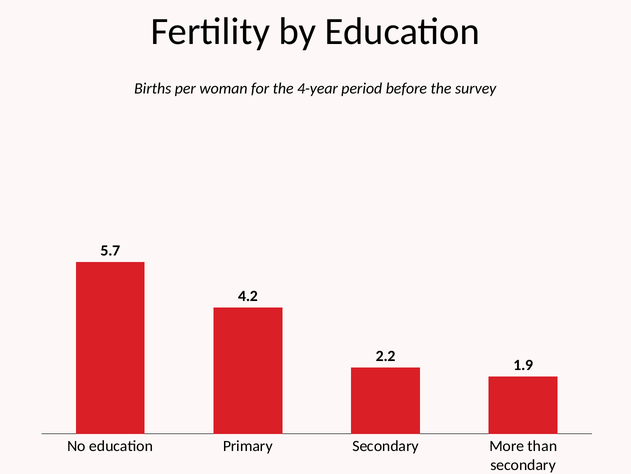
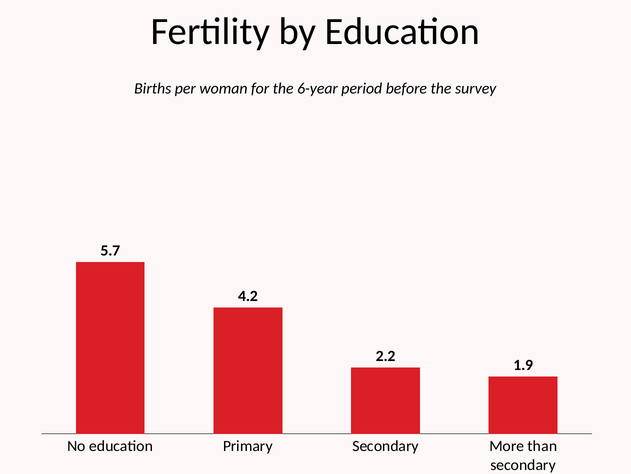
4-year: 4-year -> 6-year
